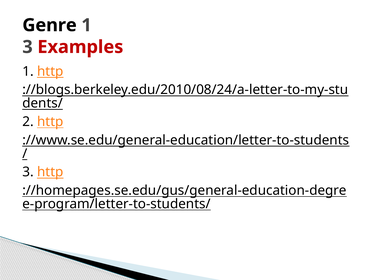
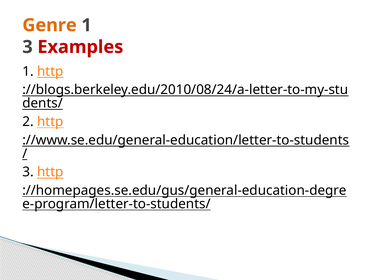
Genre colour: black -> orange
